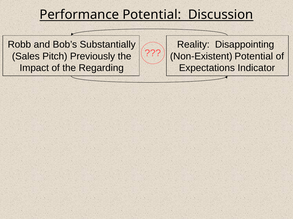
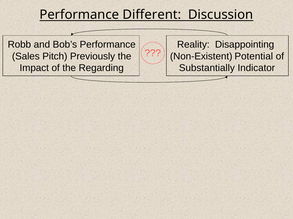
Performance Potential: Potential -> Different
Bob’s Substantially: Substantially -> Performance
Expectations: Expectations -> Substantially
